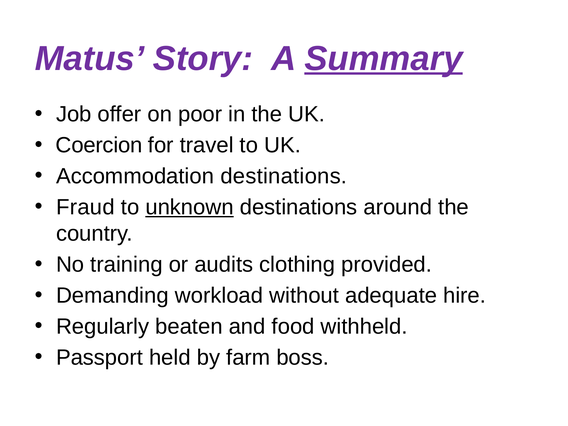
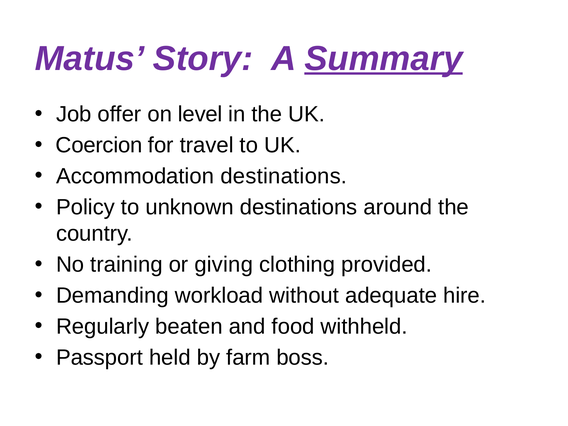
poor: poor -> level
Fraud: Fraud -> Policy
unknown underline: present -> none
audits: audits -> giving
